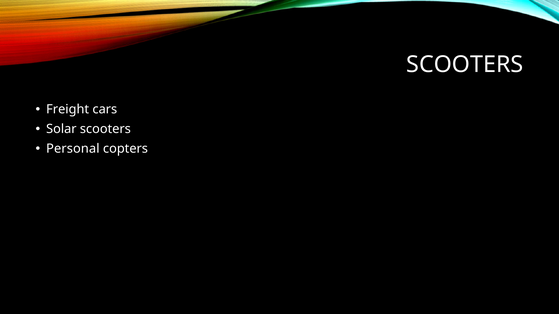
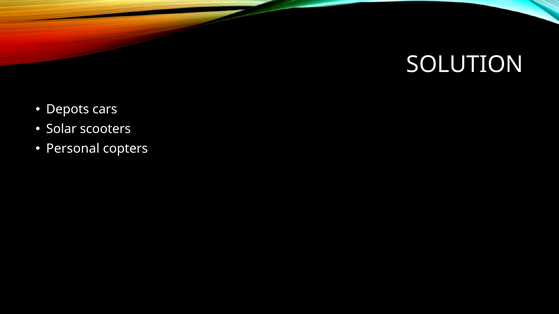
SCOOTERS at (465, 65): SCOOTERS -> SOLUTION
Freight: Freight -> Depots
